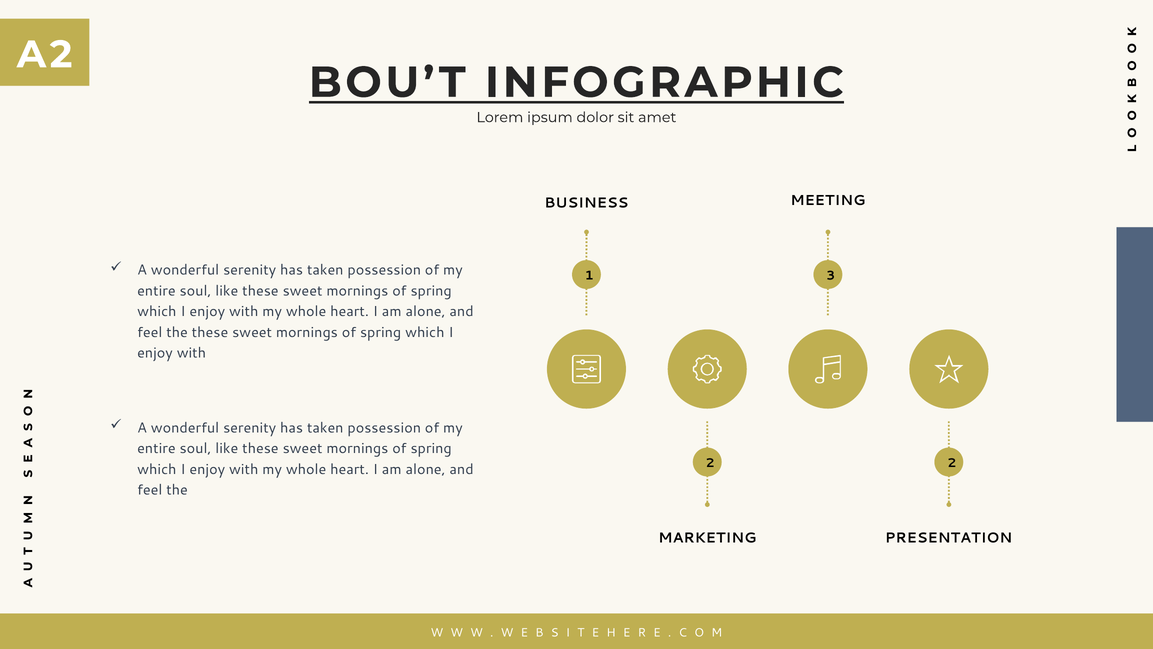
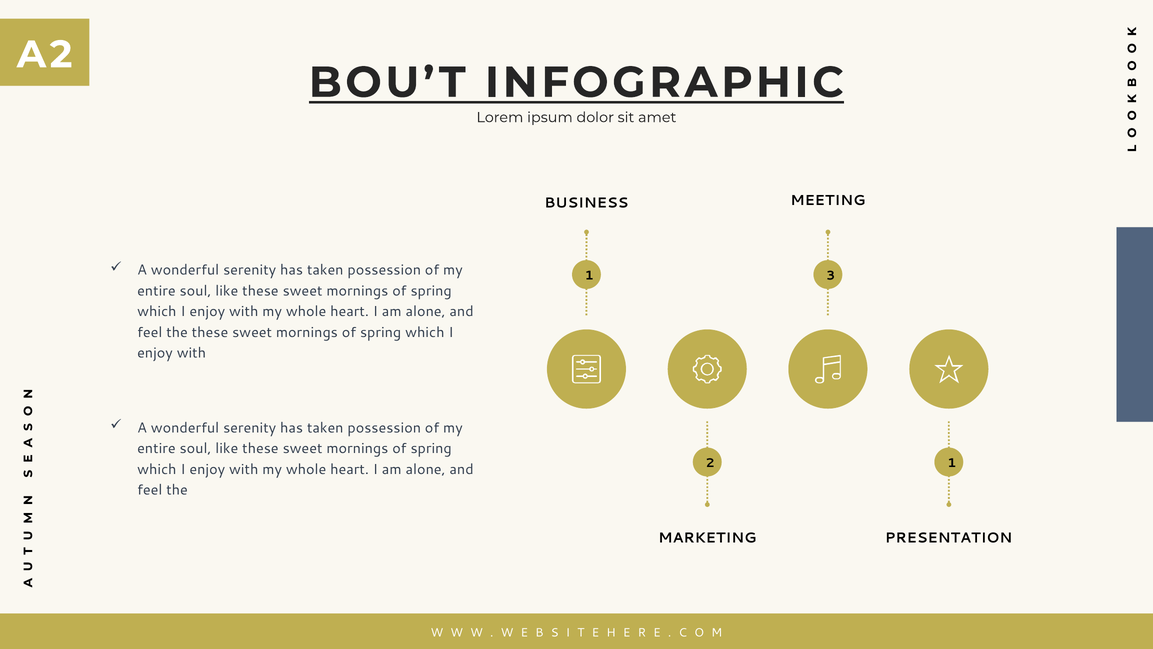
2 2: 2 -> 1
